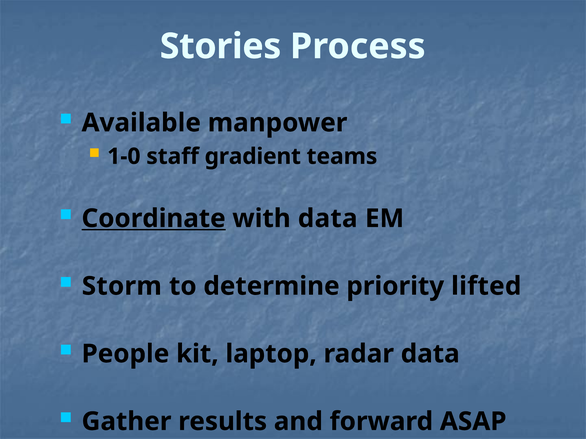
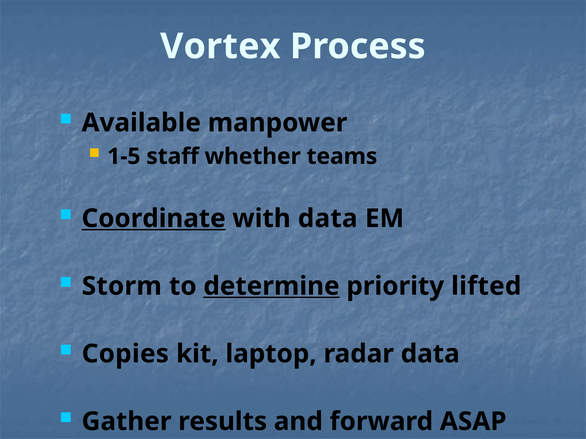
Stories: Stories -> Vortex
1-0: 1-0 -> 1-5
gradient: gradient -> whether
determine underline: none -> present
People: People -> Copies
